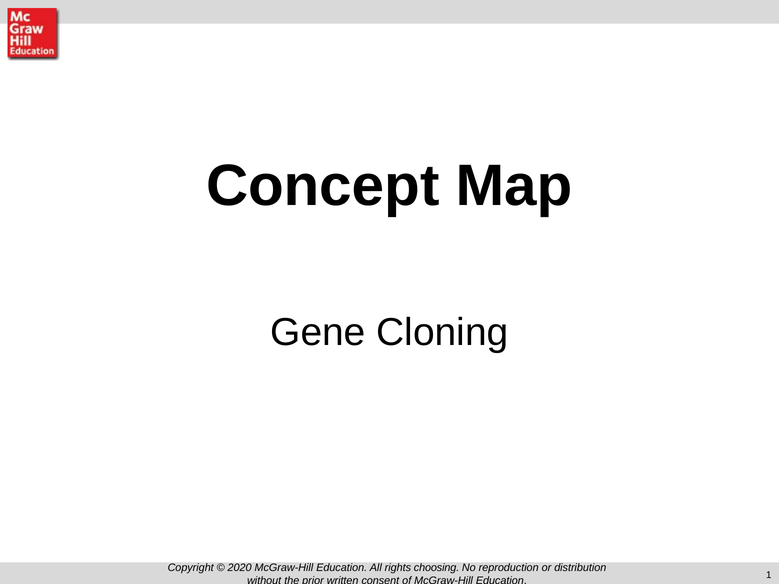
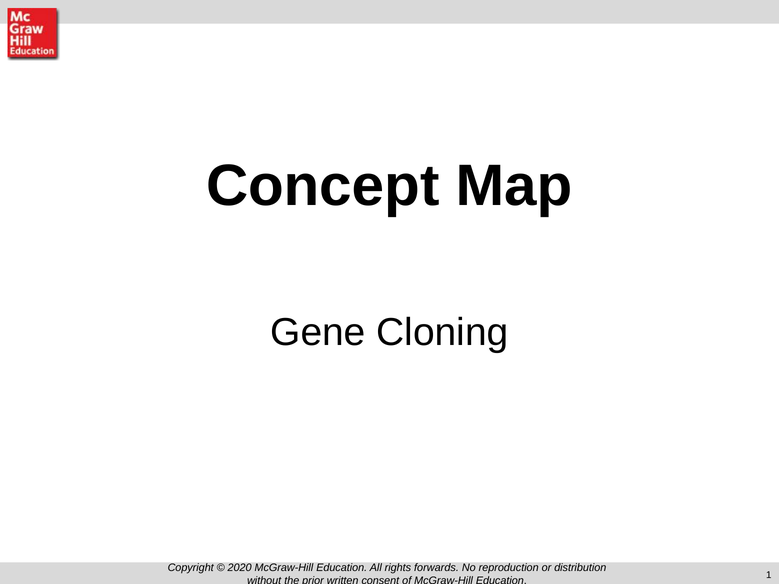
choosing: choosing -> forwards
